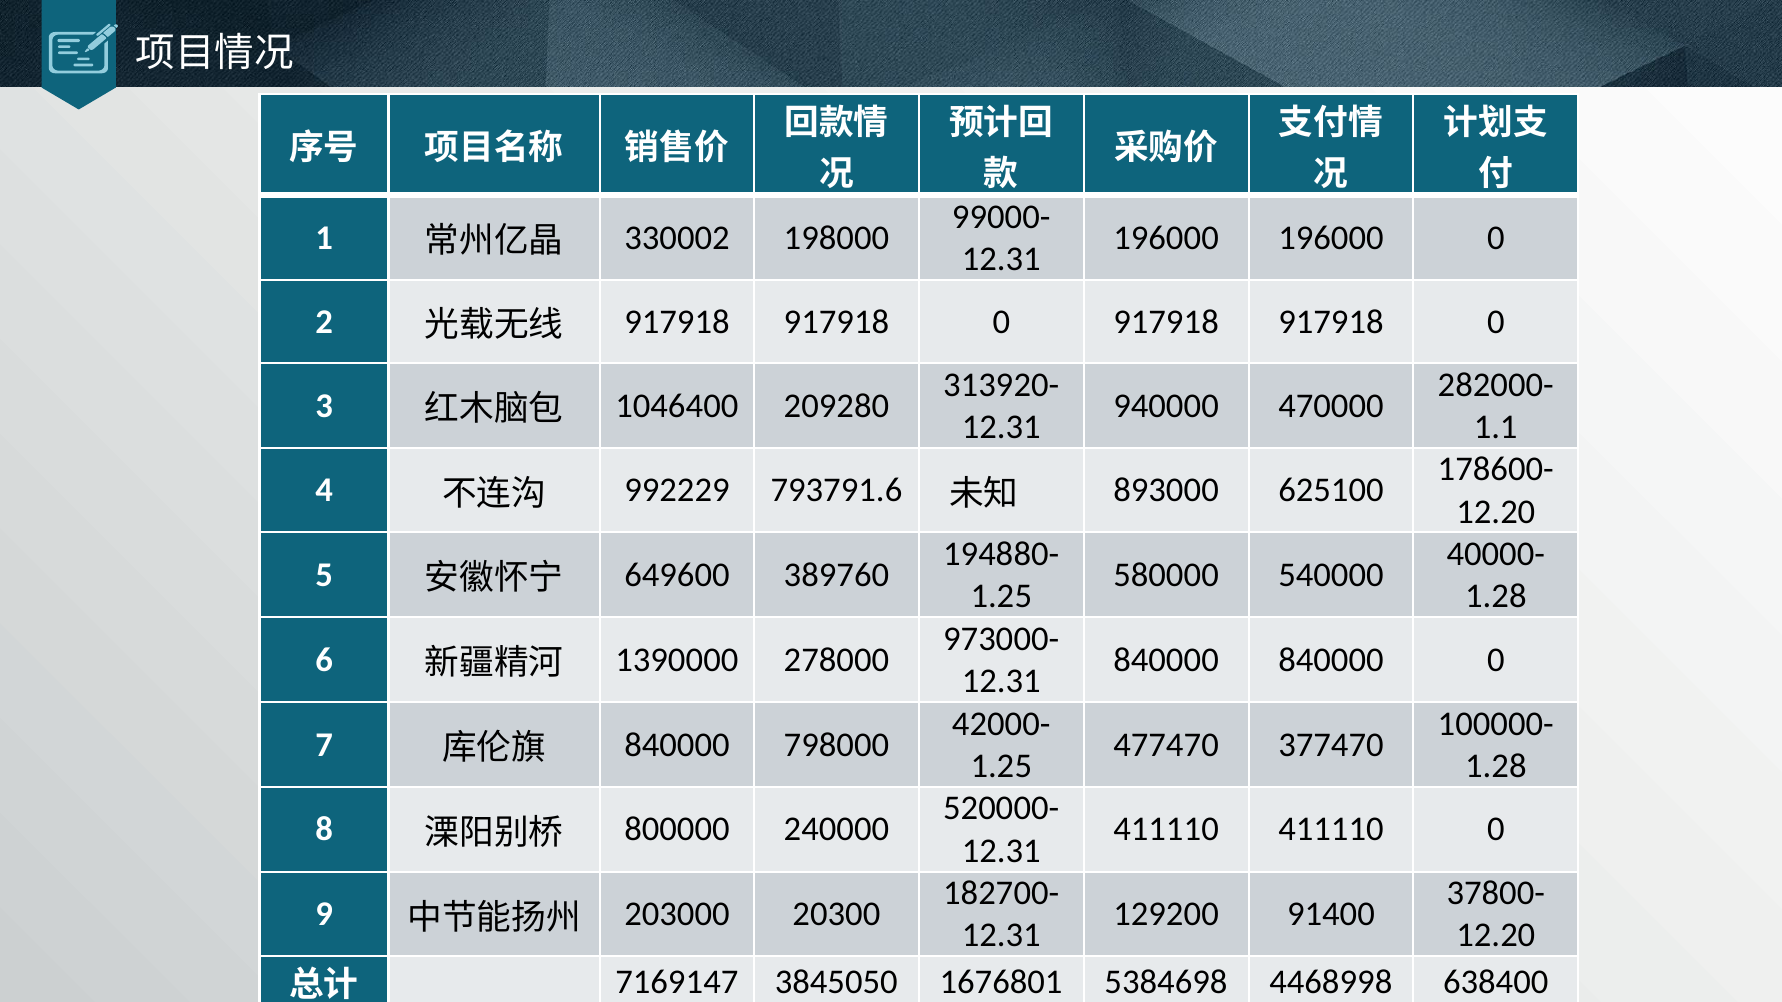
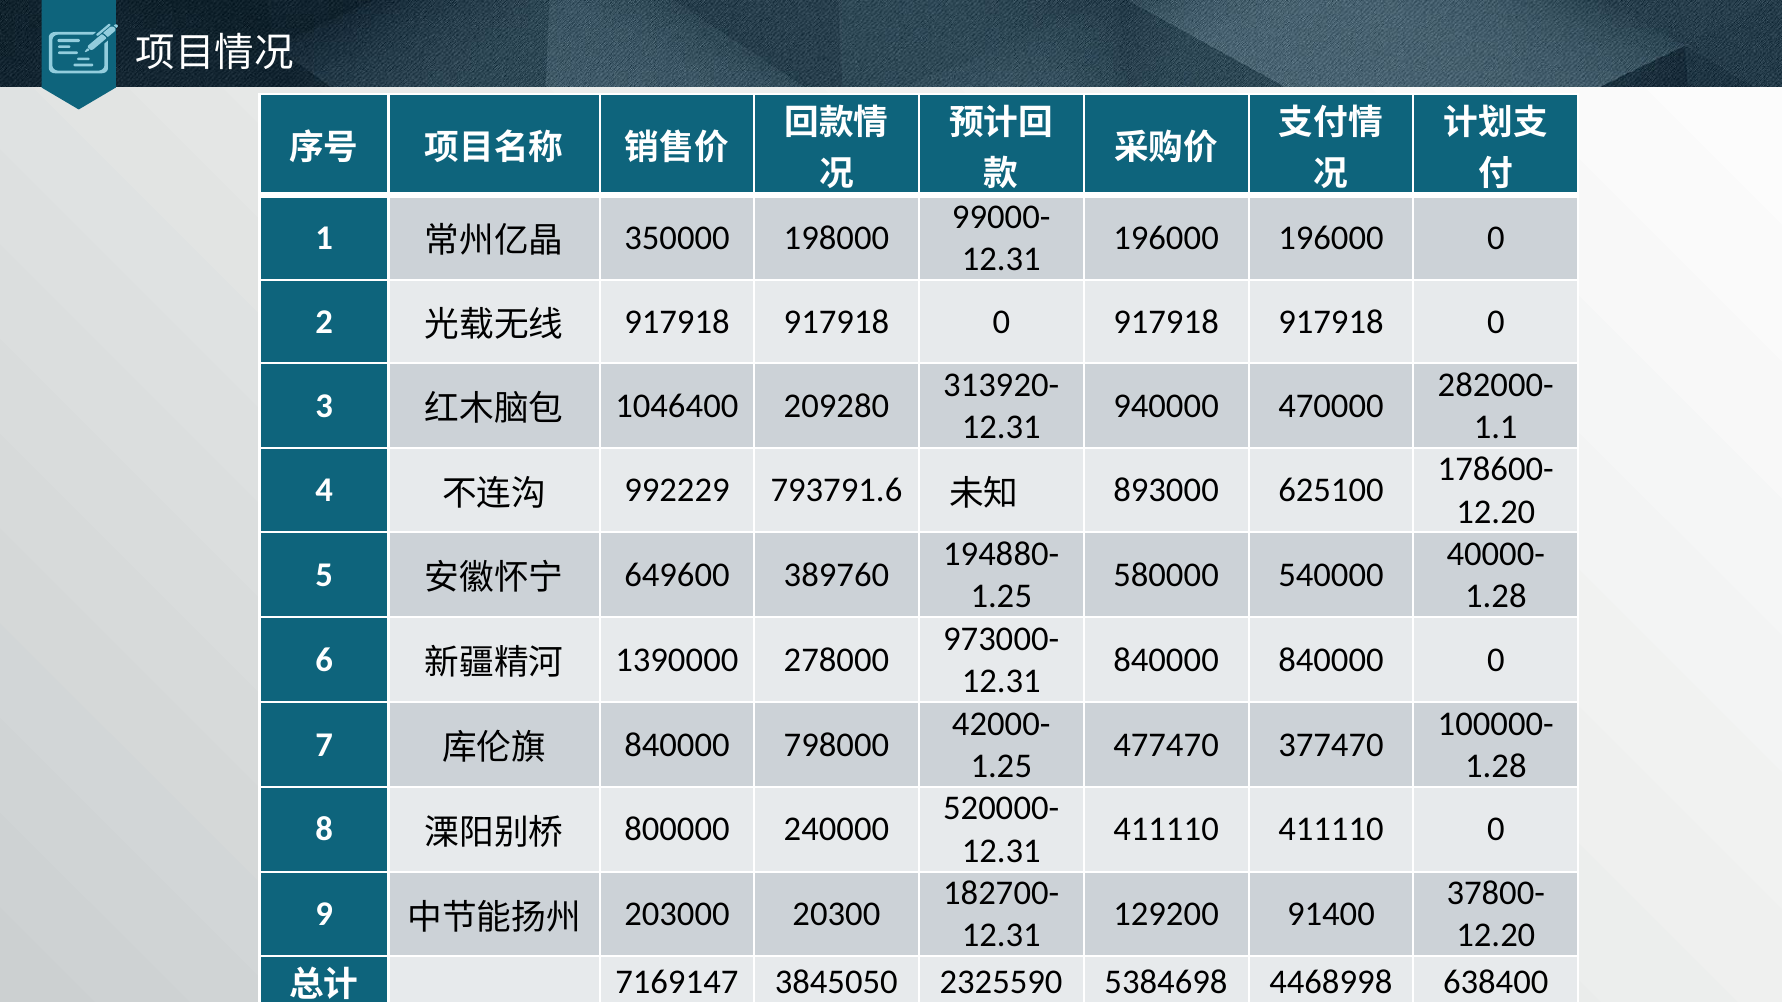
330002: 330002 -> 350000
1676801: 1676801 -> 2325590
